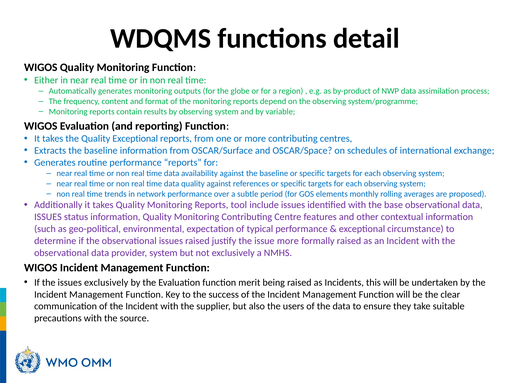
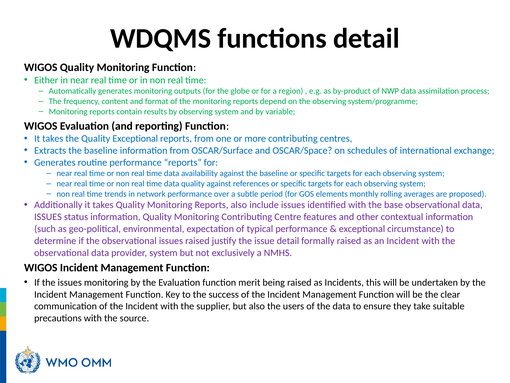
Reports tool: tool -> also
issue more: more -> detail
issues exclusively: exclusively -> monitoring
